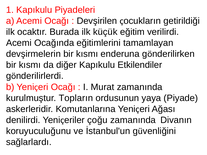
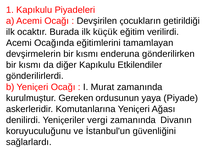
Topların: Topların -> Gereken
çoğu: çoğu -> vergi
